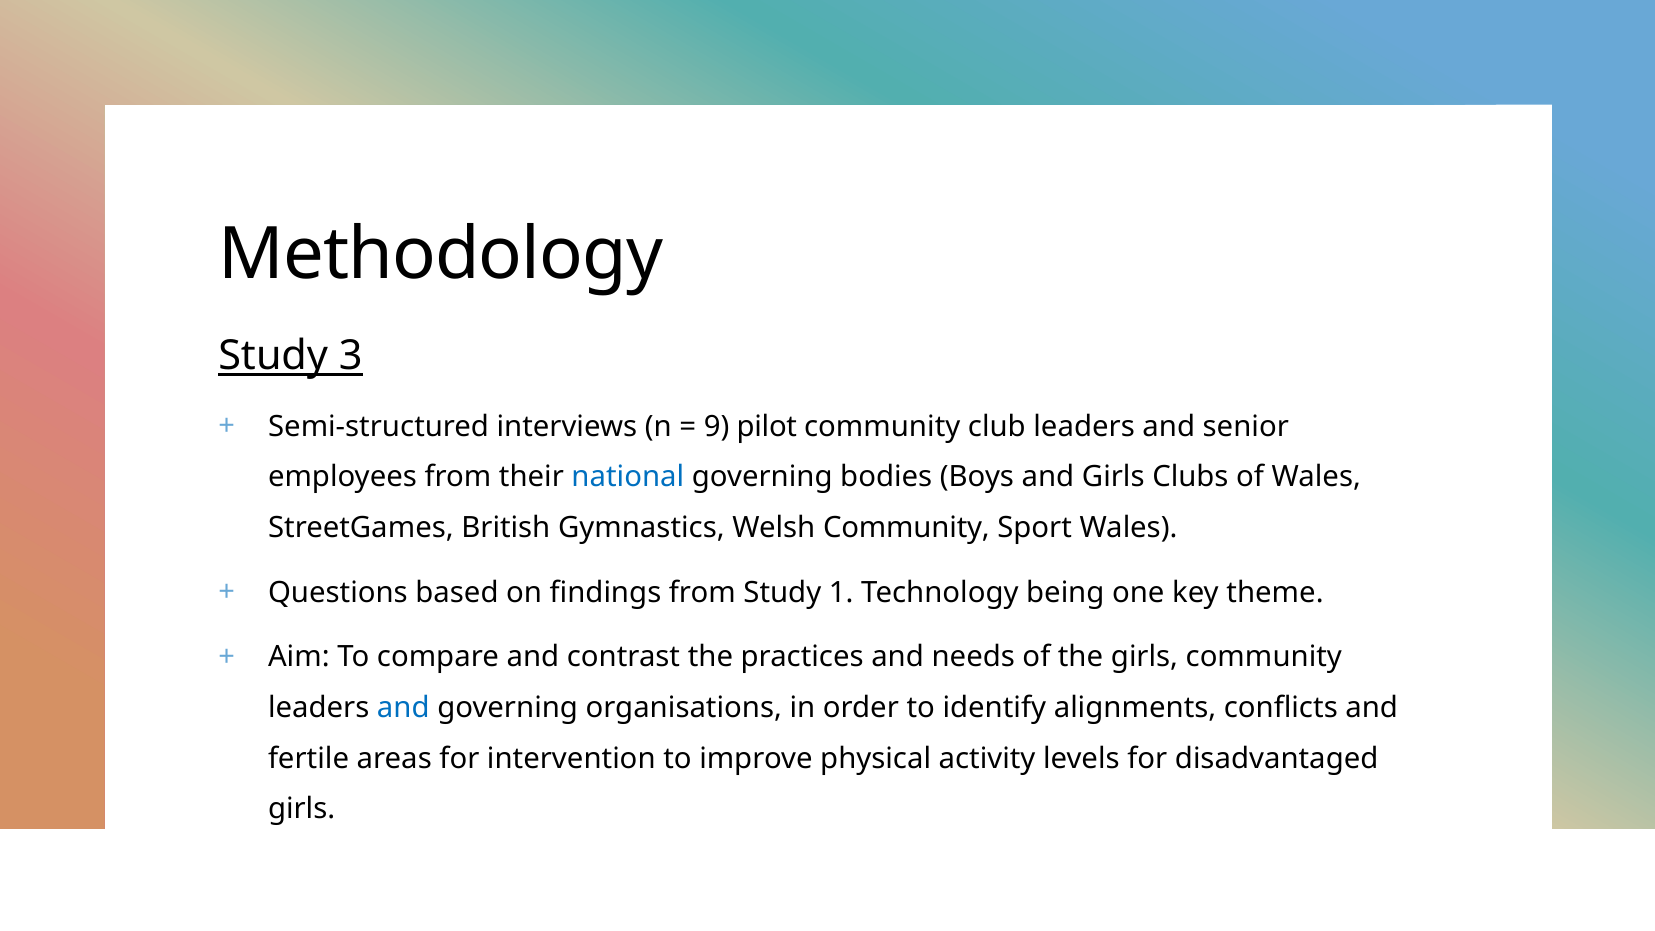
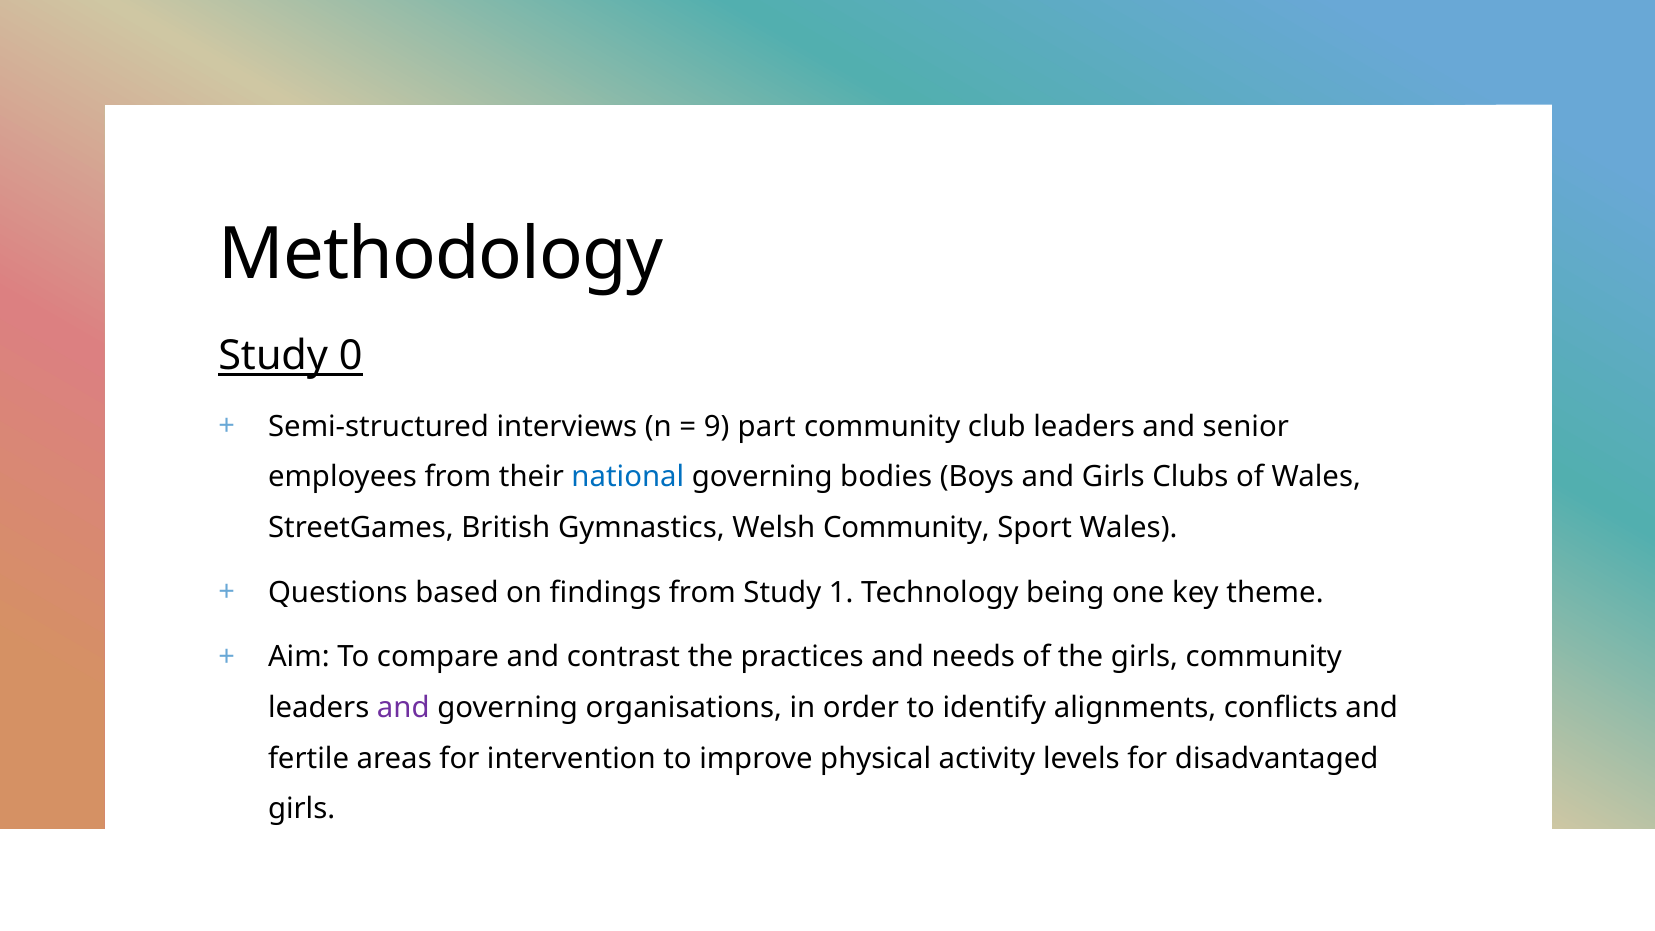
3: 3 -> 0
pilot: pilot -> part
and at (403, 708) colour: blue -> purple
